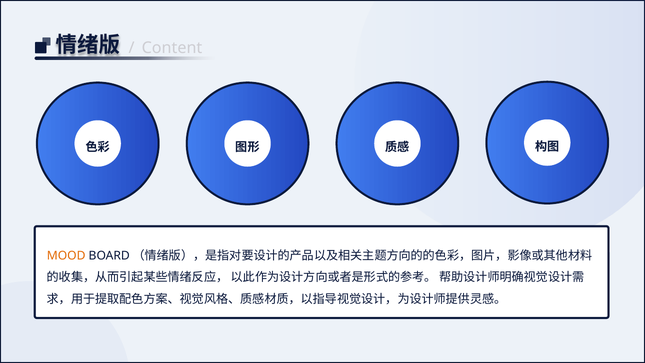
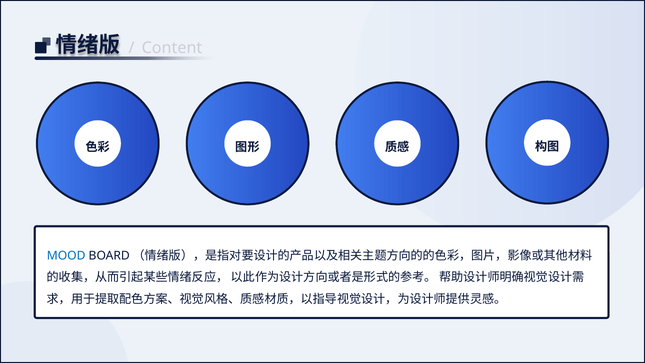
MOOD colour: orange -> blue
